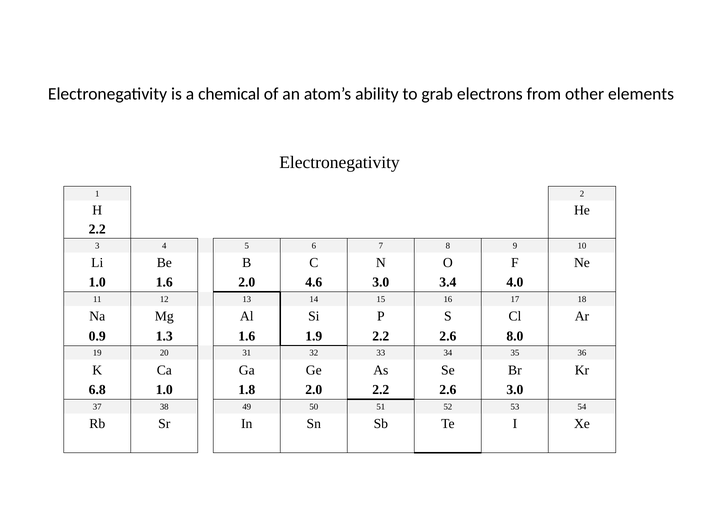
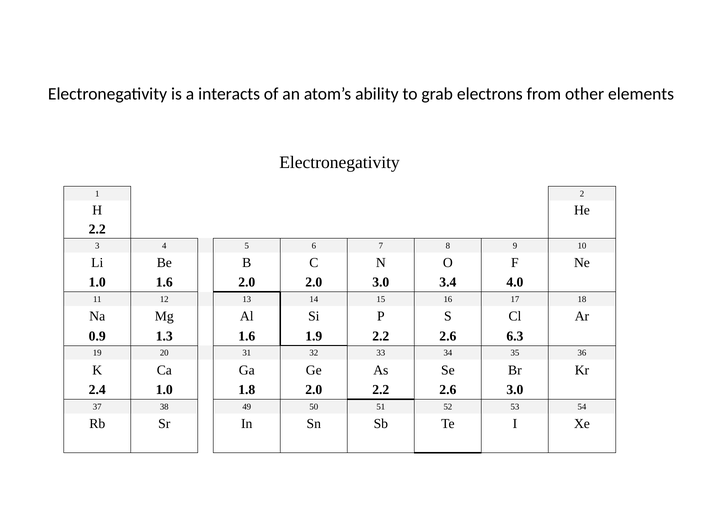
chemical: chemical -> interacts
2.0 4.6: 4.6 -> 2.0
8.0: 8.0 -> 6.3
6.8: 6.8 -> 2.4
